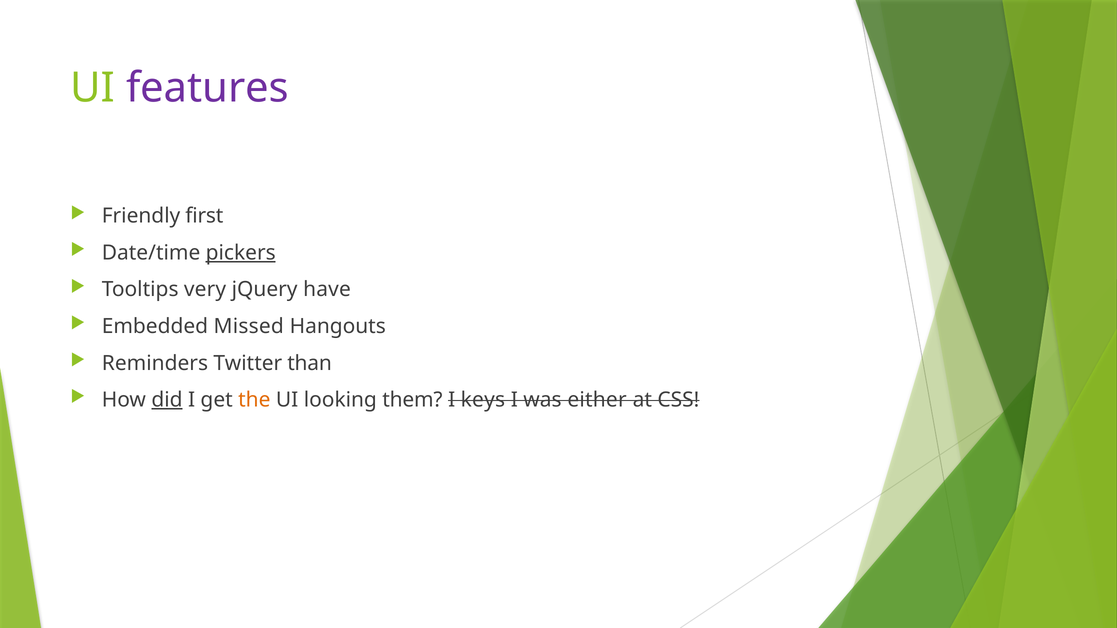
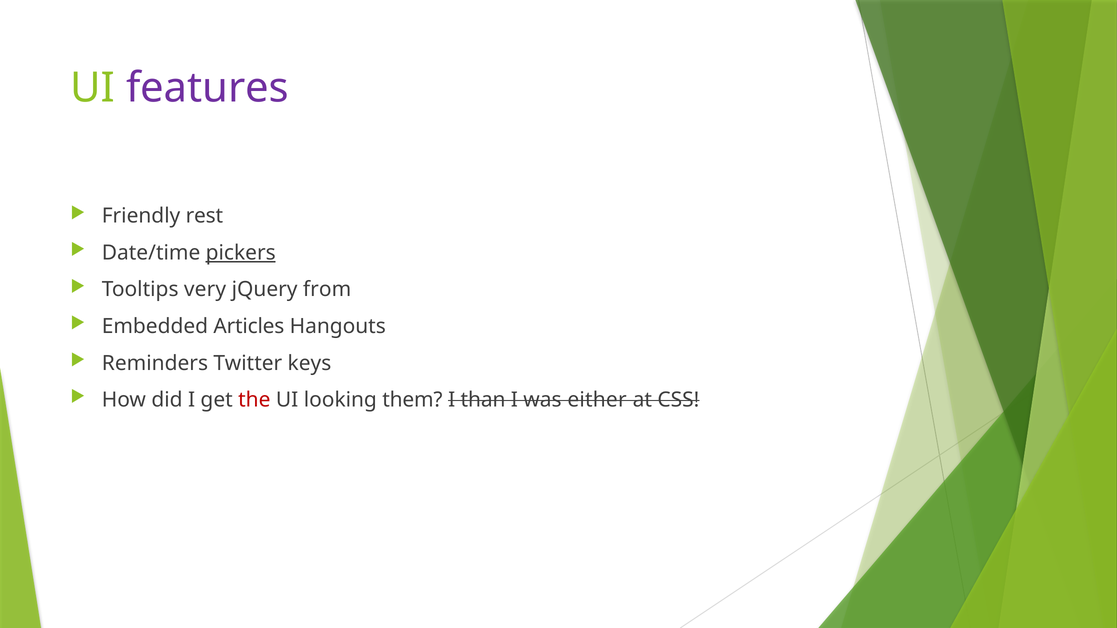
first: first -> rest
have: have -> from
Missed: Missed -> Articles
than: than -> keys
did underline: present -> none
the colour: orange -> red
keys: keys -> than
